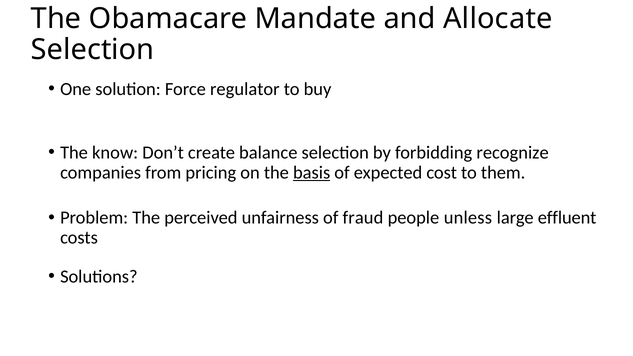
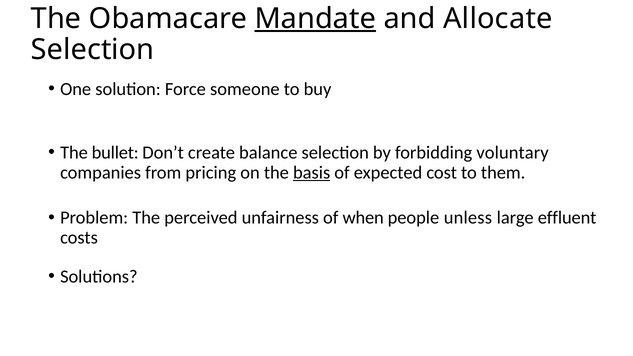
Mandate underline: none -> present
regulator: regulator -> someone
know: know -> bullet
recognize: recognize -> voluntary
fraud: fraud -> when
